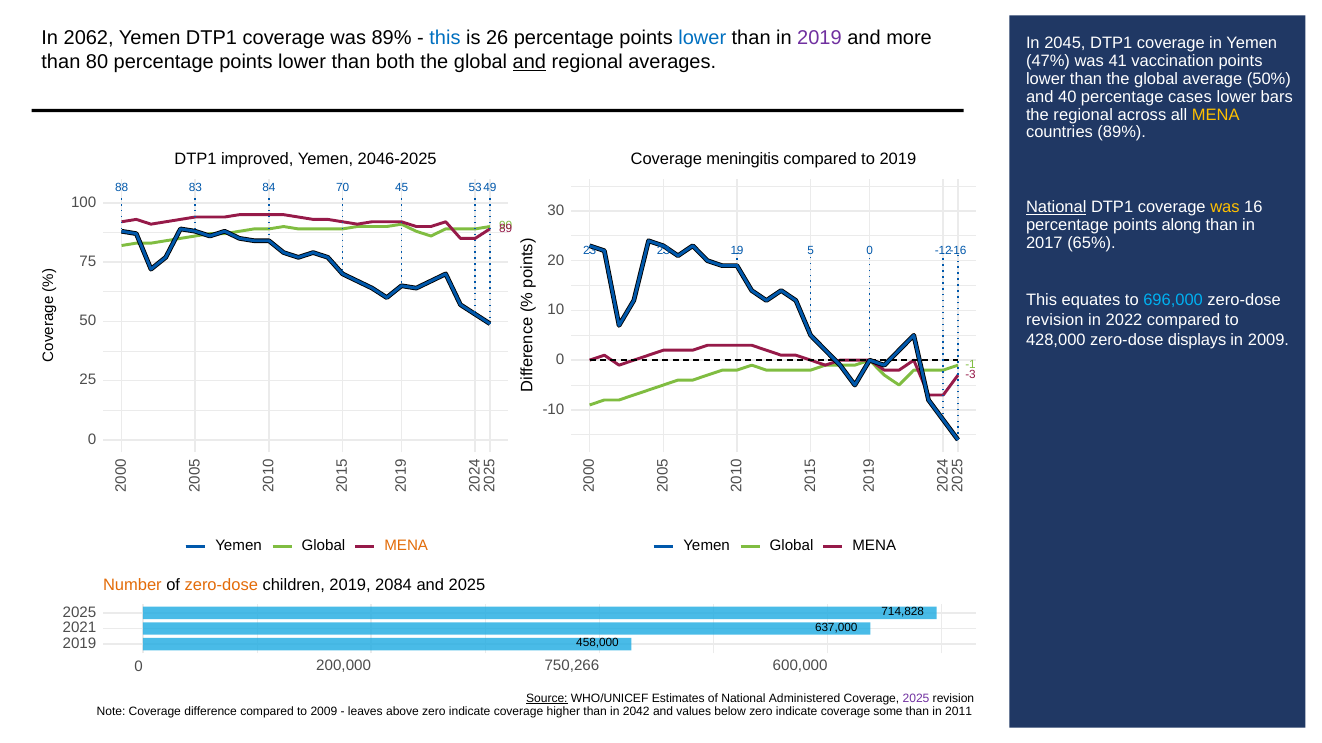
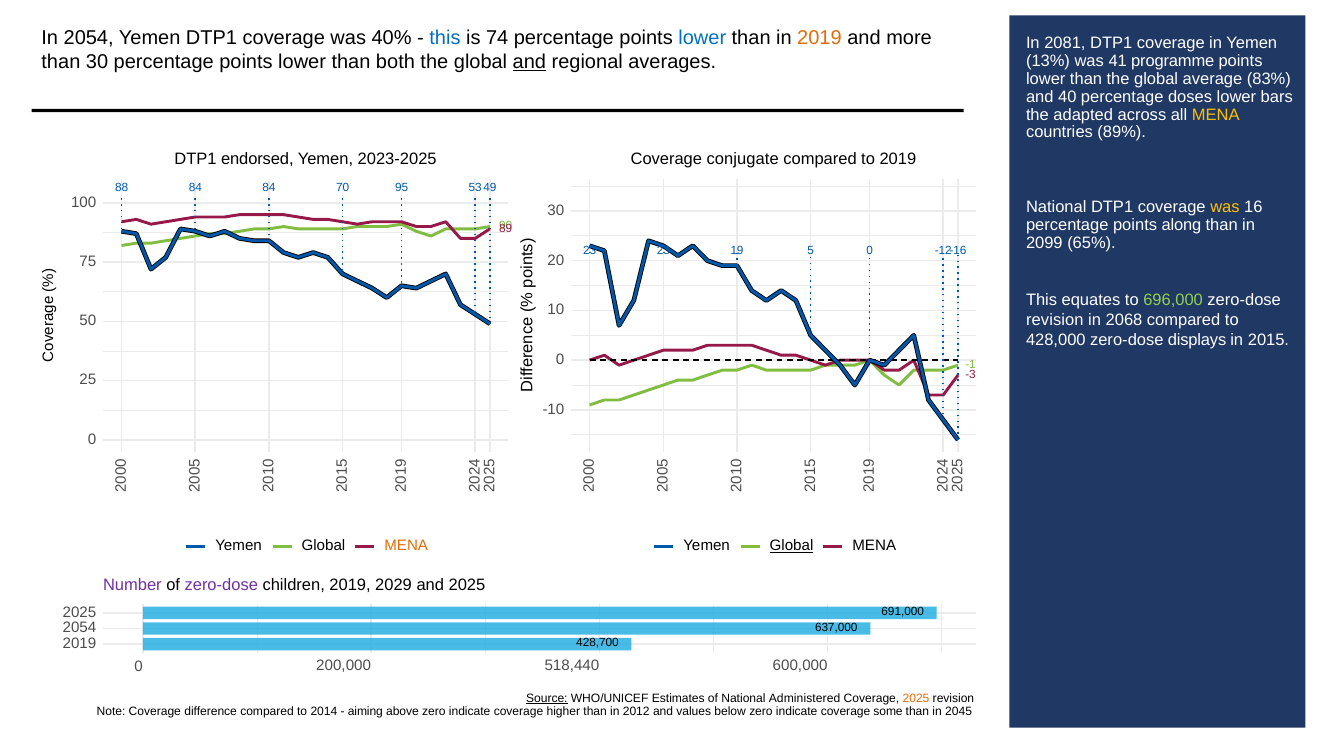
In 2062: 2062 -> 2054
was 89%: 89% -> 40%
26: 26 -> 74
2019 at (819, 38) colour: purple -> orange
2045: 2045 -> 2081
than 80: 80 -> 30
47%: 47% -> 13%
vaccination: vaccination -> programme
50%: 50% -> 83%
cases: cases -> doses
the regional: regional -> adapted
improved: improved -> endorsed
2046-2025: 2046-2025 -> 2023-2025
meningitis: meningitis -> conjugate
88 83: 83 -> 84
45: 45 -> 95
National at (1056, 207) underline: present -> none
2017: 2017 -> 2099
696,000 colour: light blue -> light green
2022: 2022 -> 2068
in 2009: 2009 -> 2015
Global at (792, 546) underline: none -> present
Number colour: orange -> purple
zero-dose at (221, 585) colour: orange -> purple
2084: 2084 -> 2029
714,828: 714,828 -> 691,000
2021 at (79, 628): 2021 -> 2054
458,000: 458,000 -> 428,700
750,266: 750,266 -> 518,440
2025 at (916, 699) colour: purple -> orange
to 2009: 2009 -> 2014
leaves: leaves -> aiming
2042: 2042 -> 2012
2011: 2011 -> 2045
